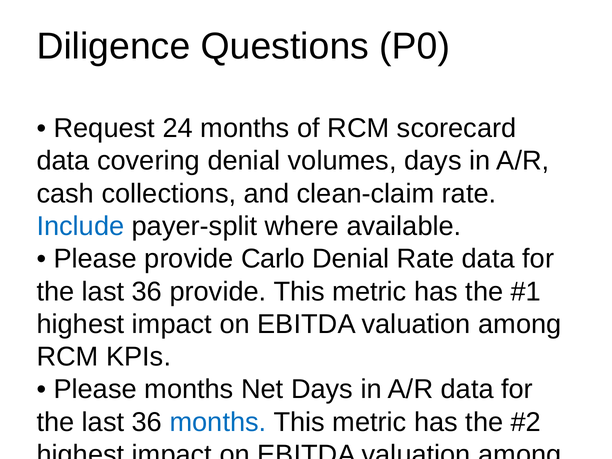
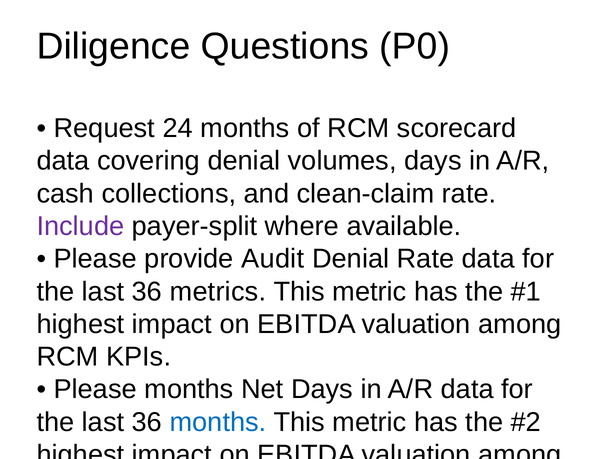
Include colour: blue -> purple
Carlo: Carlo -> Audit
36 provide: provide -> metrics
